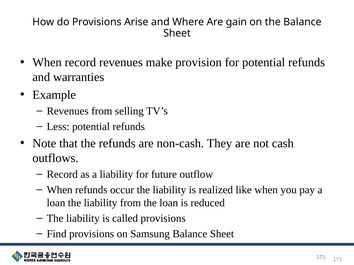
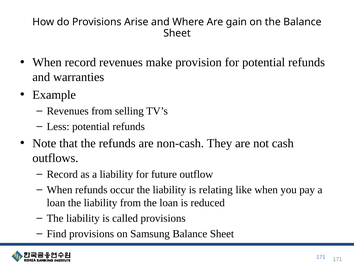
realized: realized -> relating
